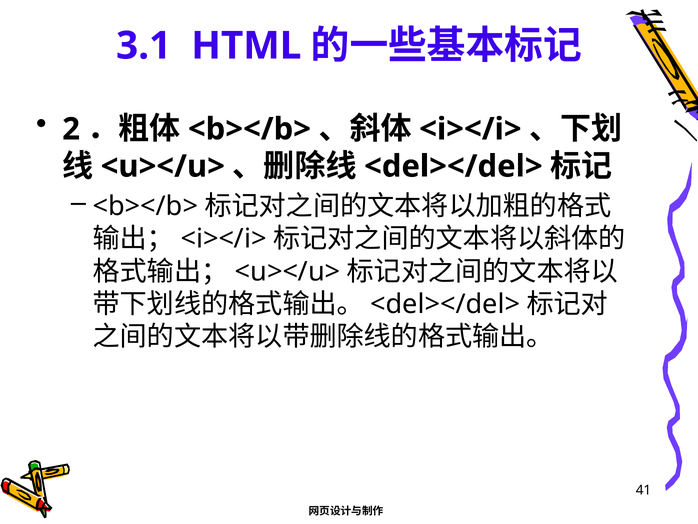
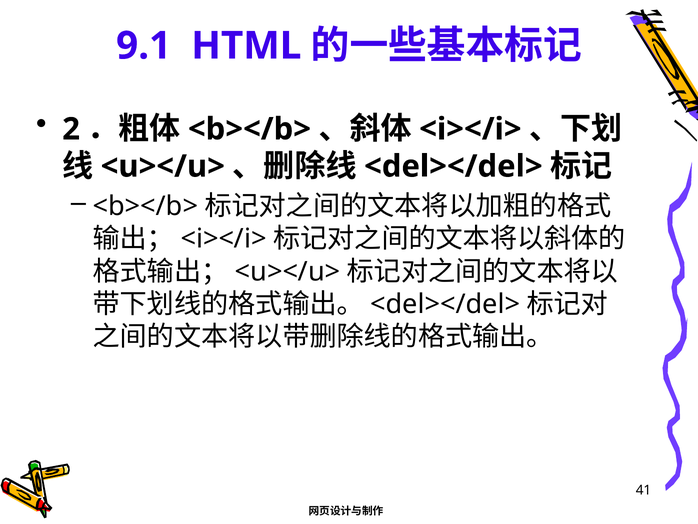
3.1: 3.1 -> 9.1
